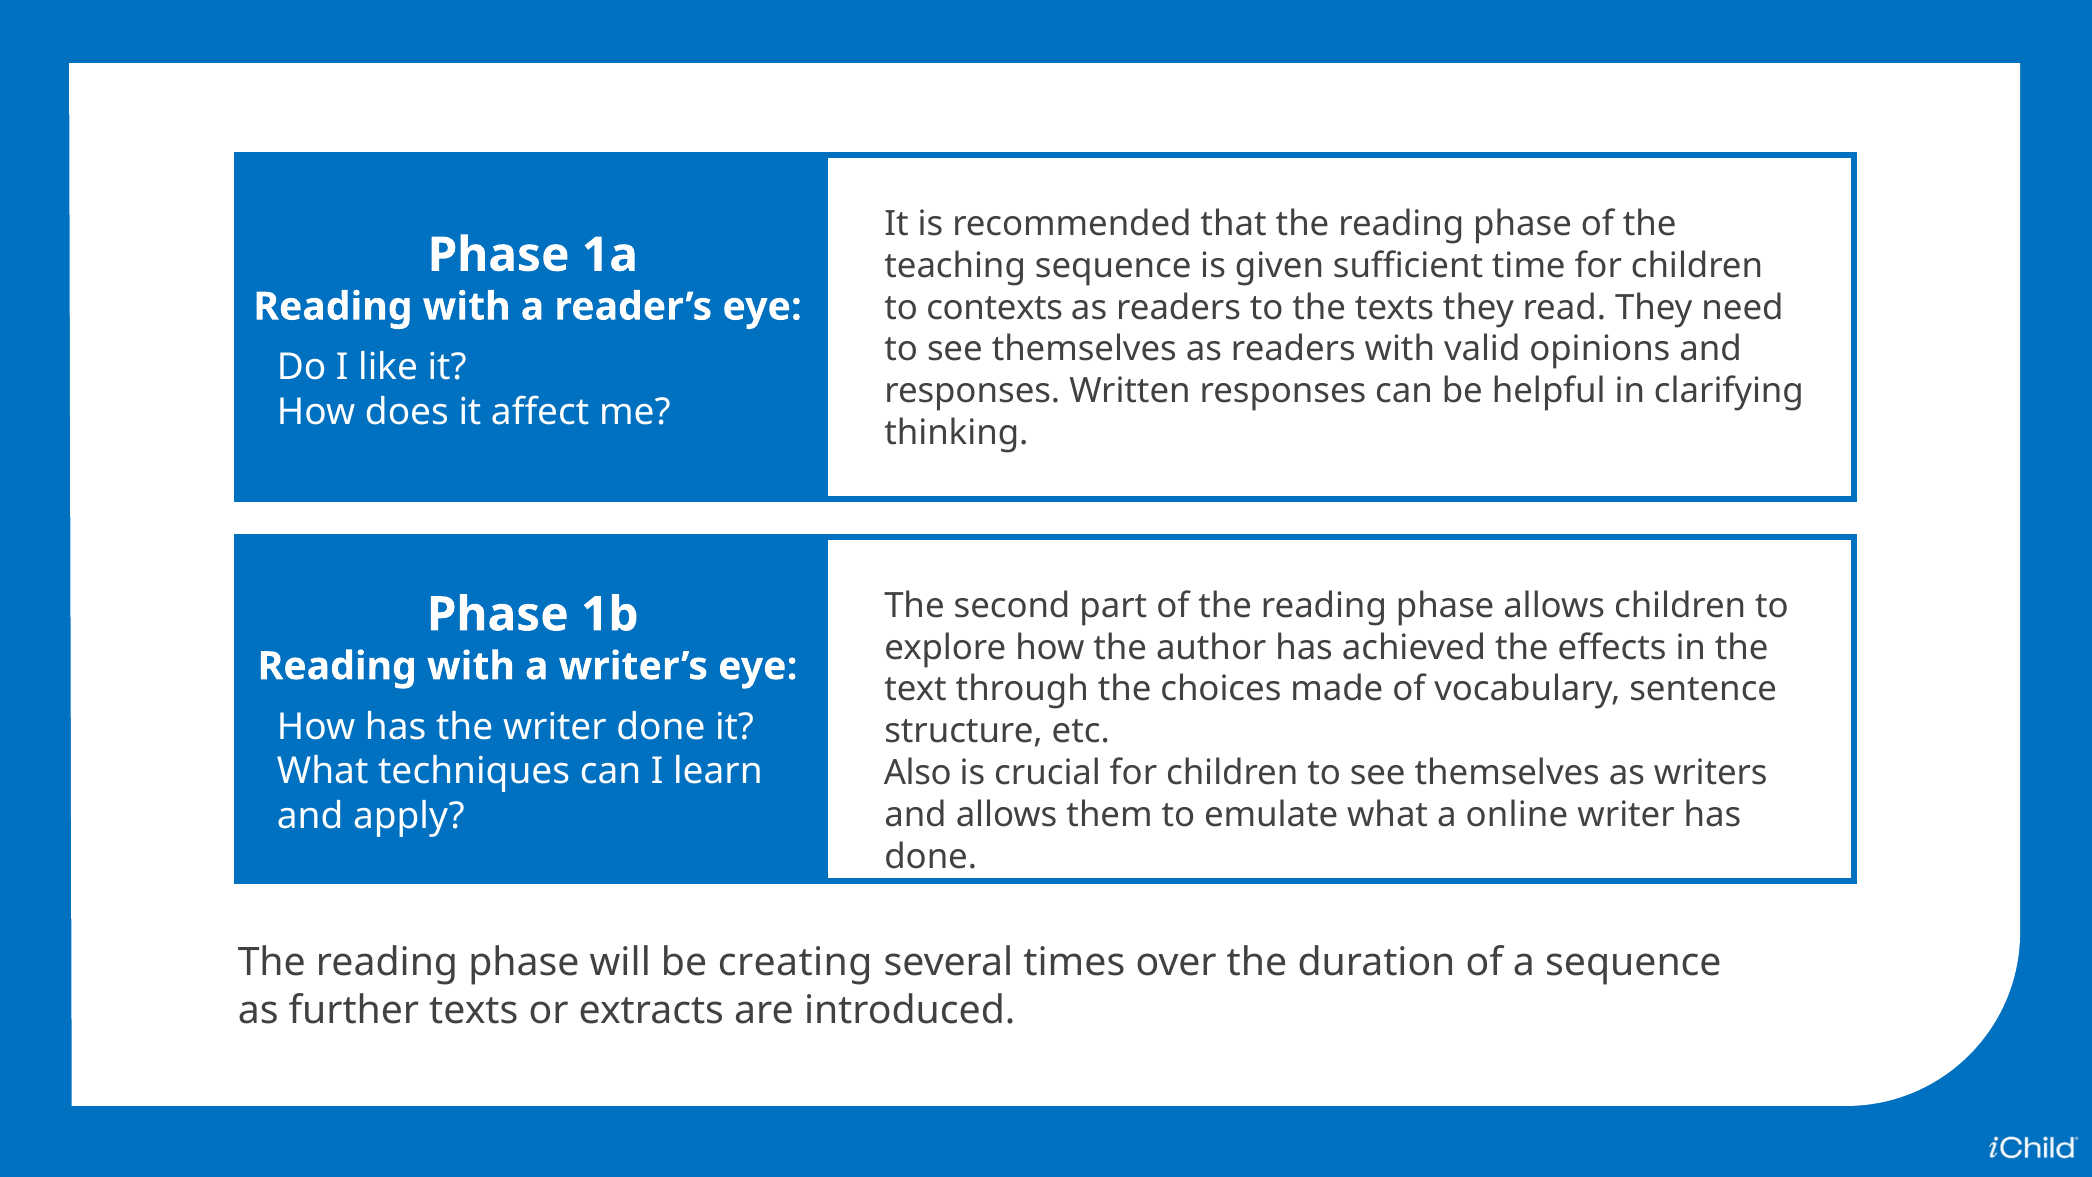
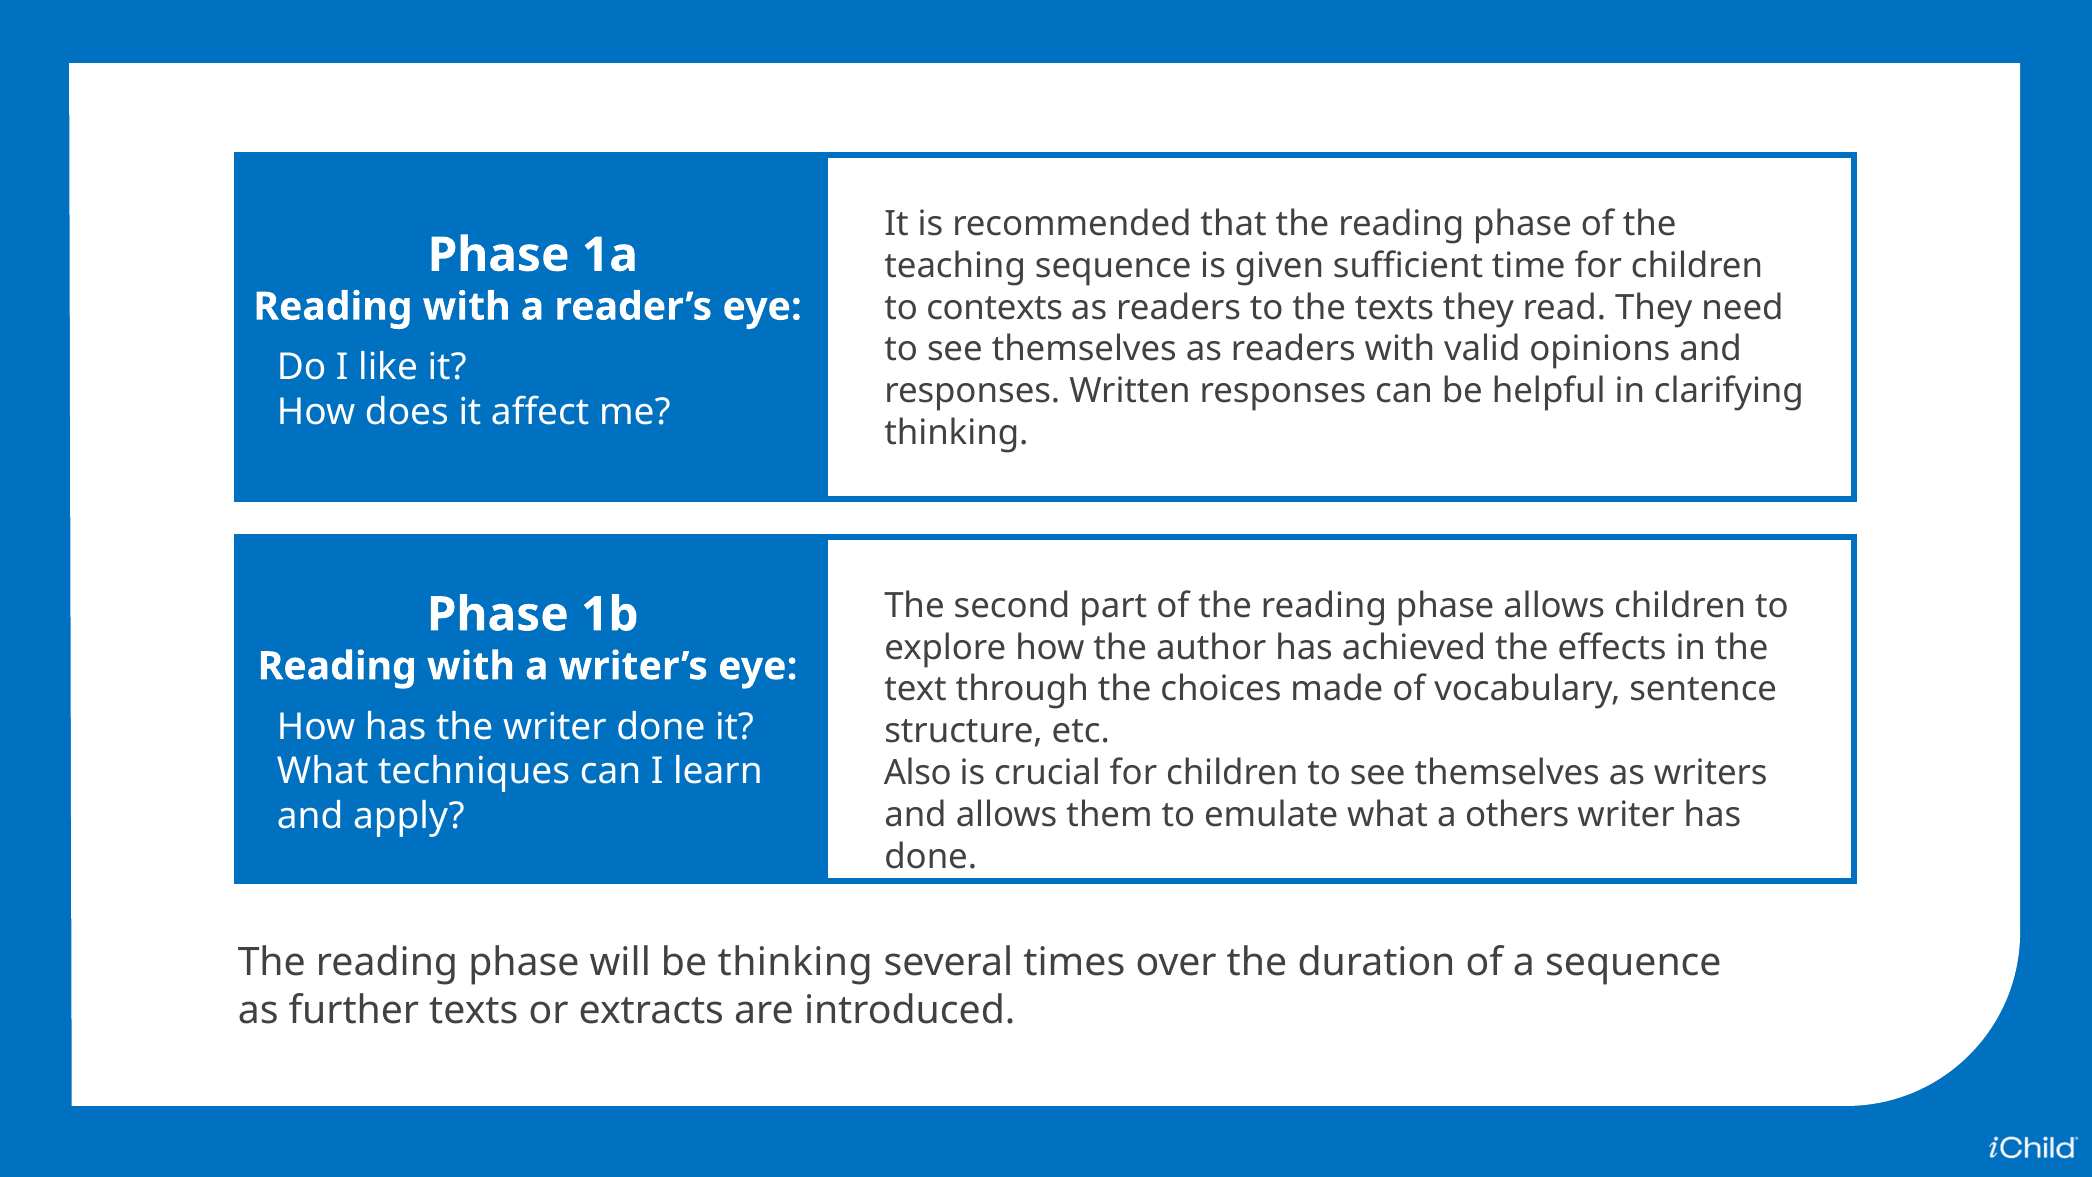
online: online -> others
be creating: creating -> thinking
